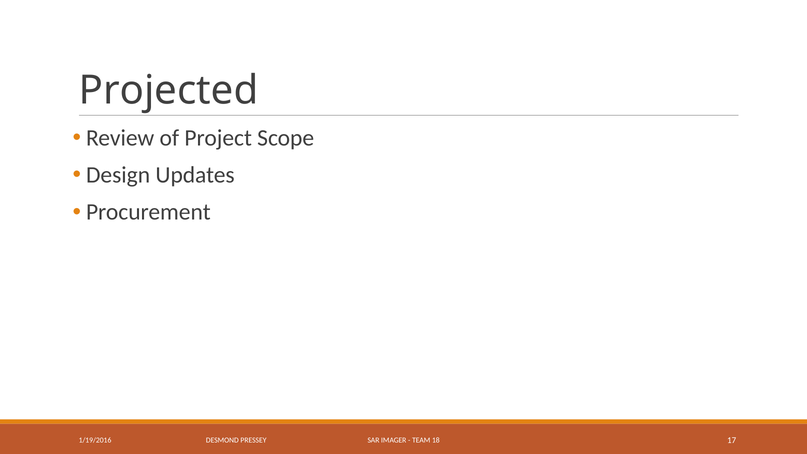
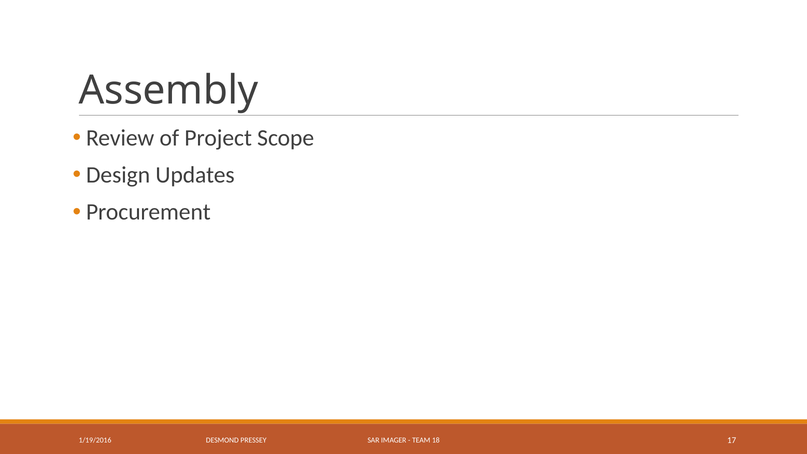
Projected: Projected -> Assembly
